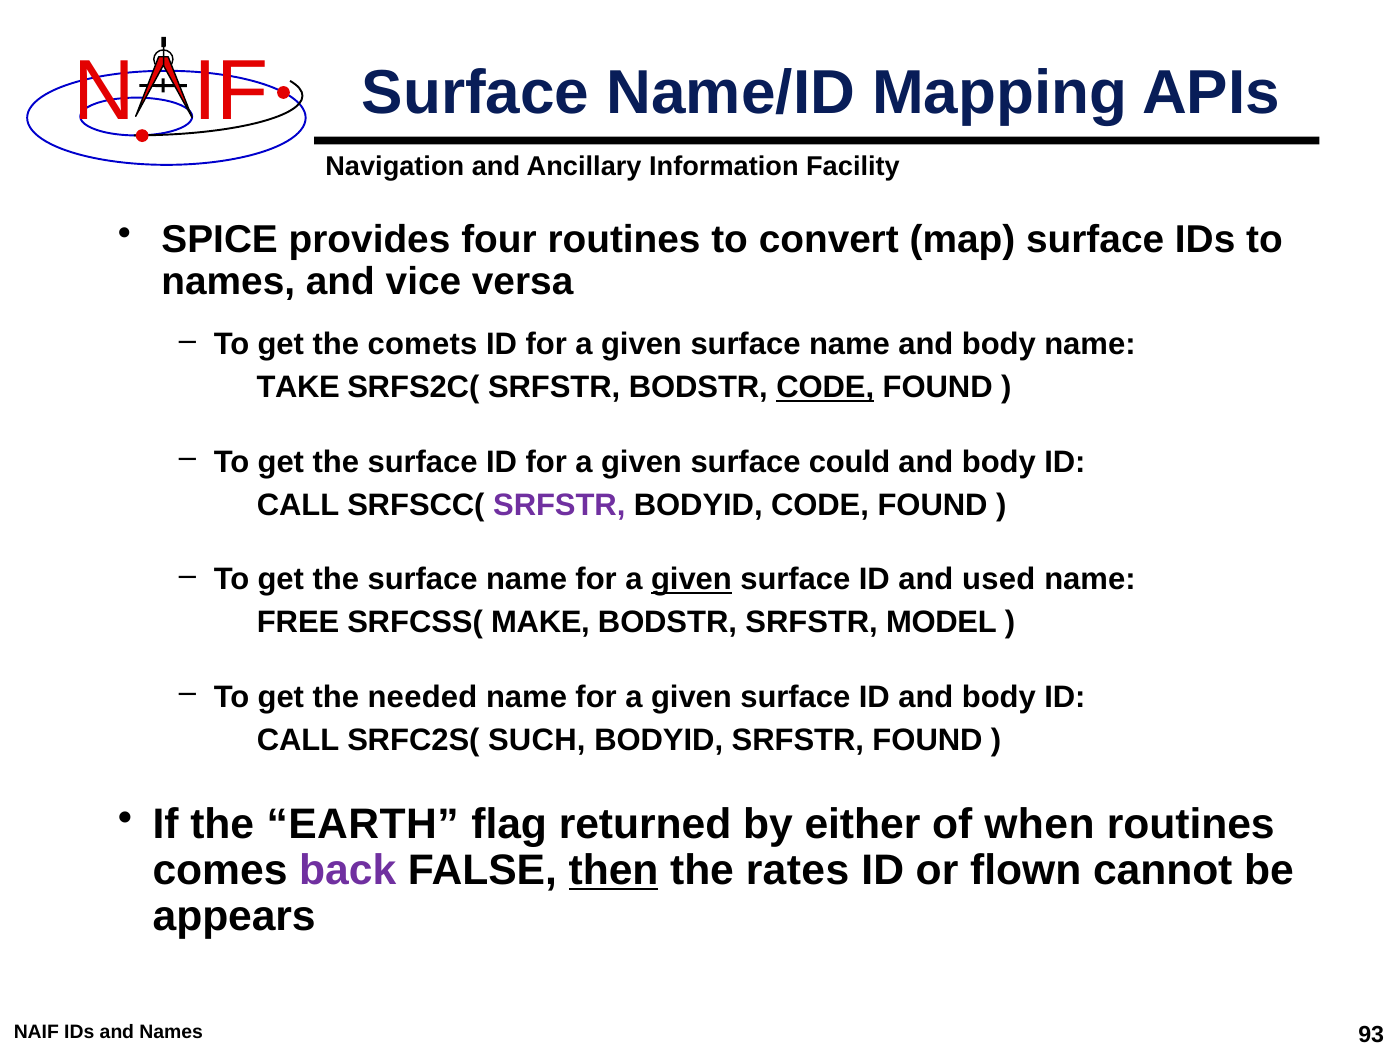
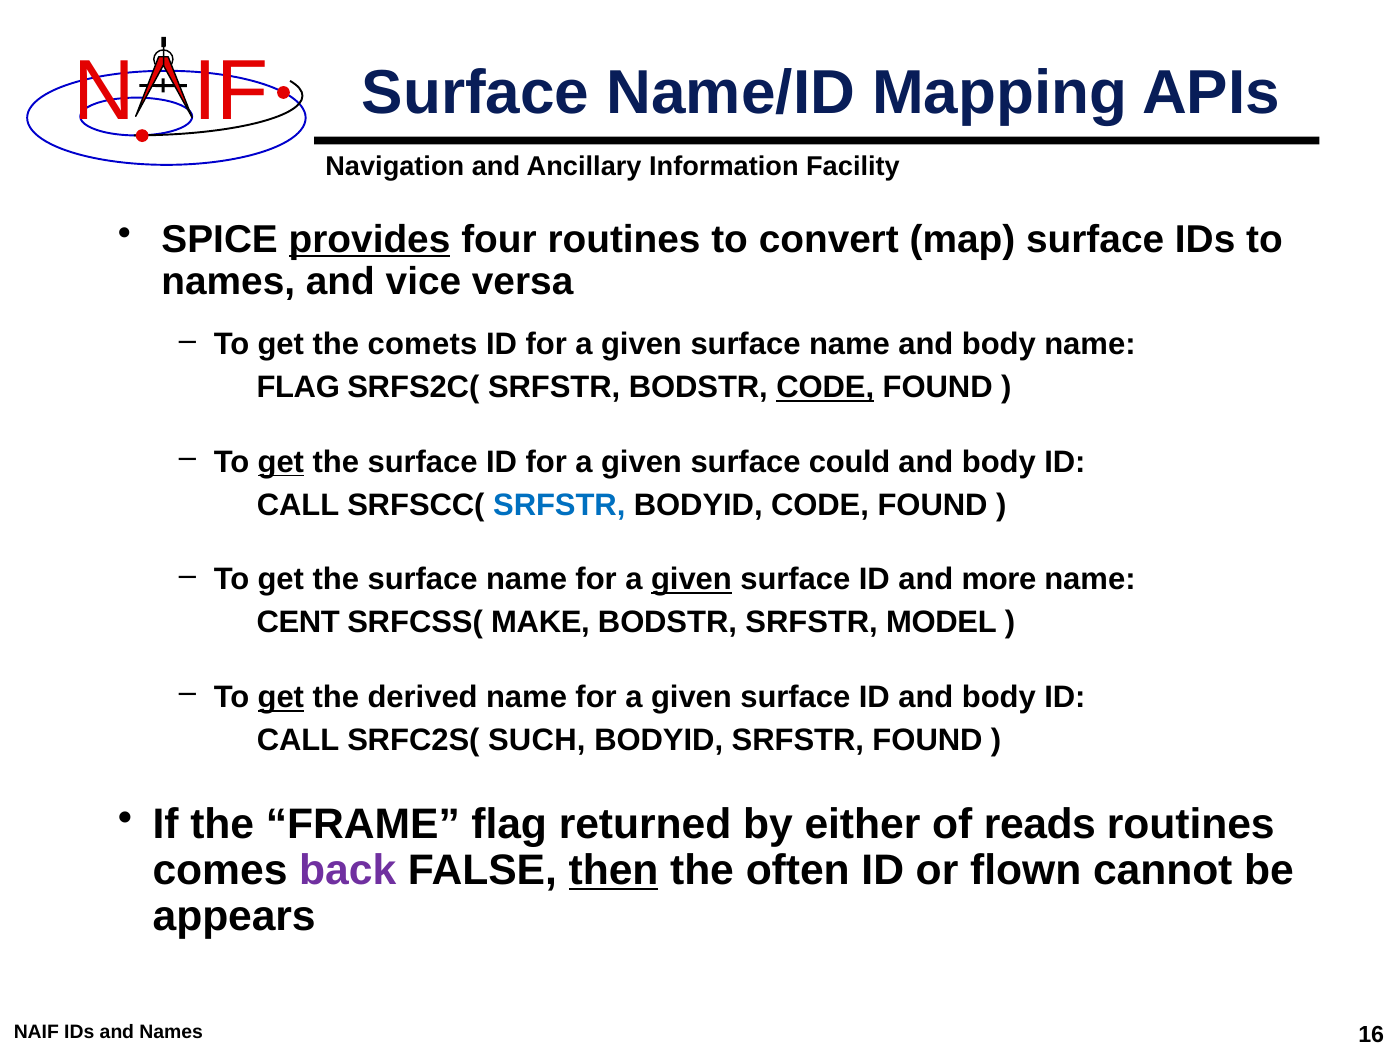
provides underline: none -> present
TAKE at (298, 387): TAKE -> FLAG
get at (281, 462) underline: none -> present
SRFSTR at (559, 505) colour: purple -> blue
used: used -> more
FREE: FREE -> CENT
get at (281, 697) underline: none -> present
needed: needed -> derived
EARTH: EARTH -> FRAME
when: when -> reads
rates: rates -> often
93: 93 -> 16
